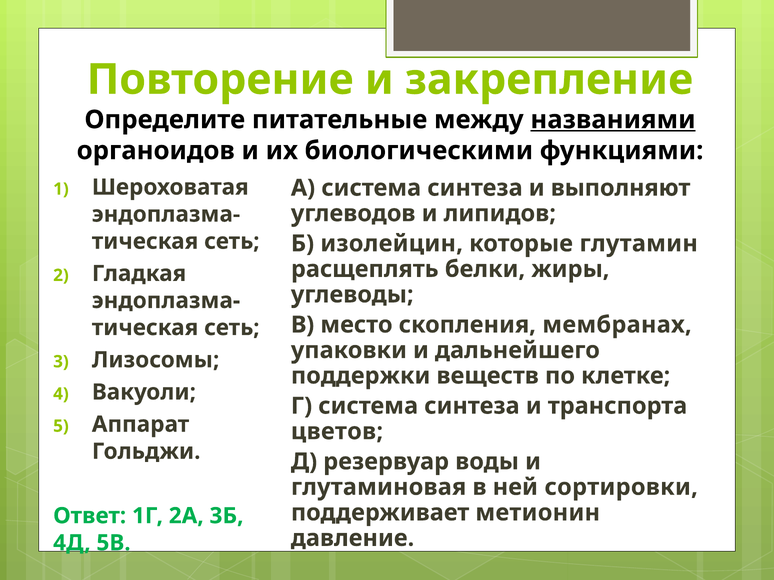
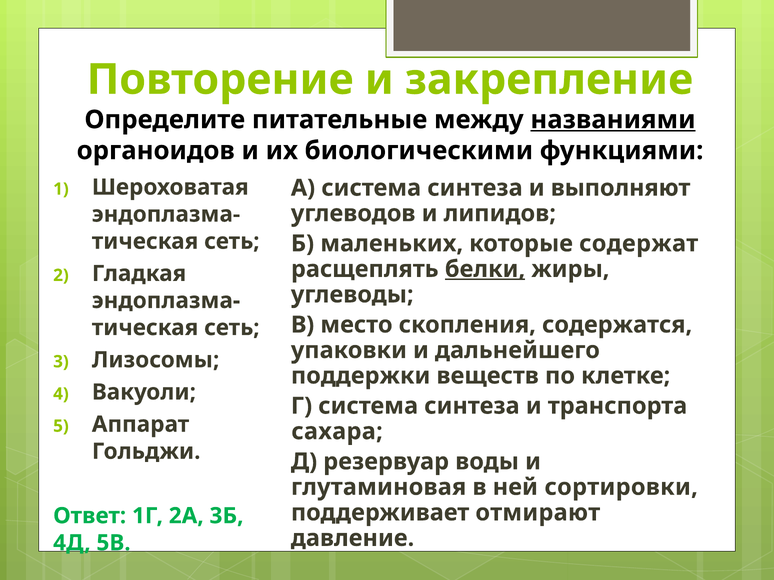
изолейцин: изолейцин -> маленьких
глутамин: глутамин -> содержат
белки underline: none -> present
мембранах: мембранах -> содержатся
цветов: цветов -> сахара
метионин: метионин -> отмирают
